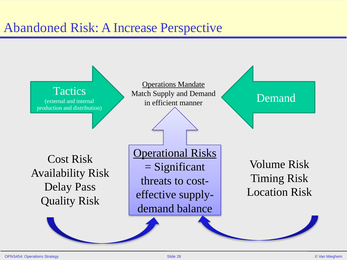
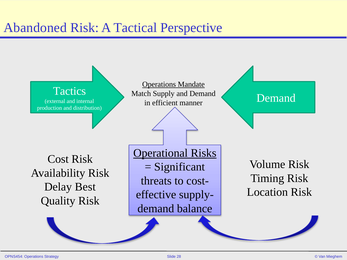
Increase: Increase -> Tactical
Pass: Pass -> Best
